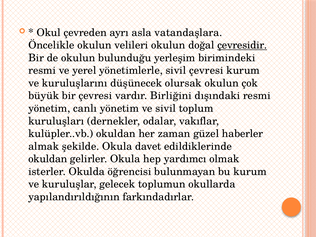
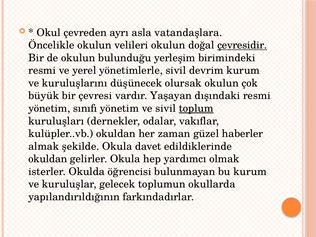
sivil çevresi: çevresi -> devrim
Birliğini: Birliğini -> Yaşayan
canlı: canlı -> sınıfı
toplum underline: none -> present
